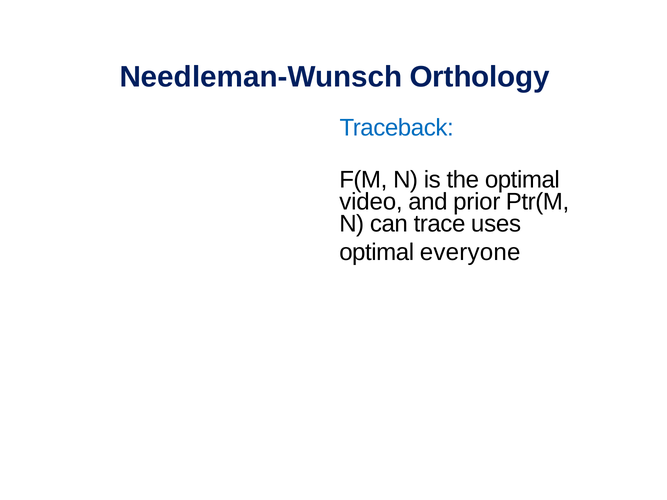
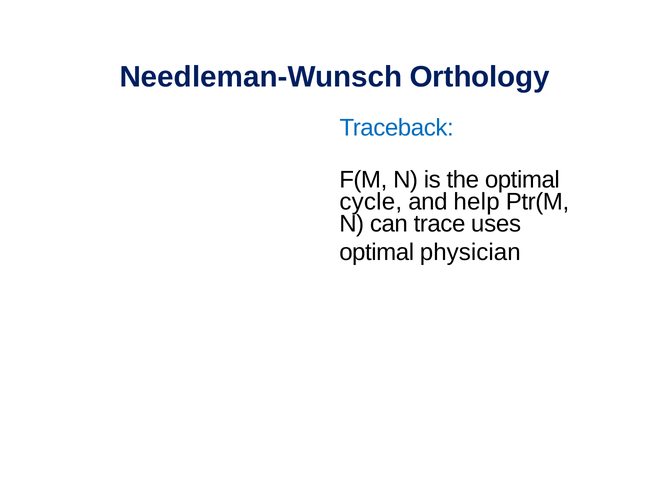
video: video -> cycle
prior: prior -> help
everyone: everyone -> physician
